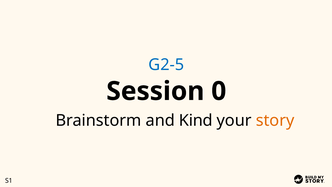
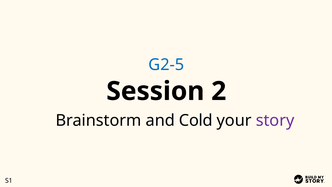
0: 0 -> 2
Kind: Kind -> Cold
story colour: orange -> purple
